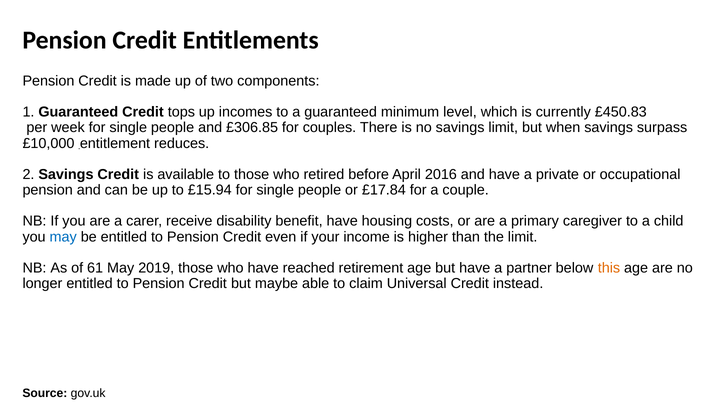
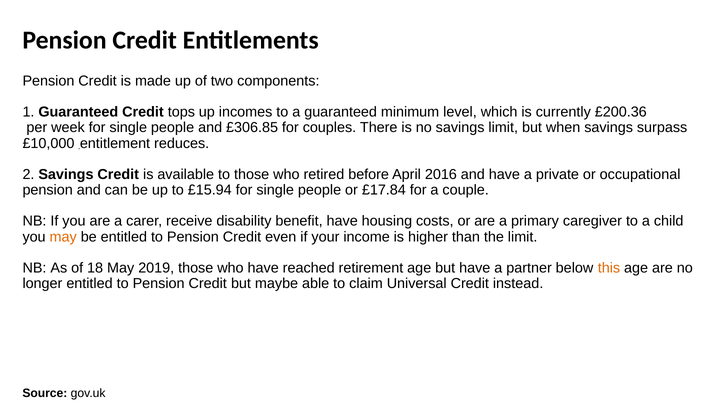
£450.83: £450.83 -> £200.36
may at (63, 236) colour: blue -> orange
61: 61 -> 18
